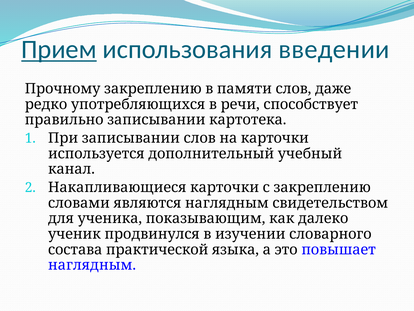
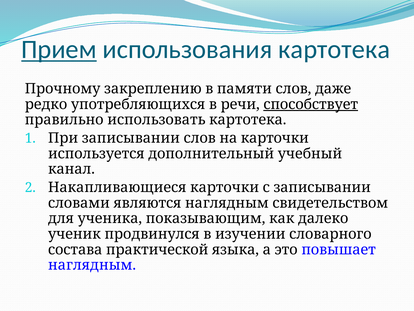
использования введении: введении -> картотека
способствует underline: none -> present
правильно записывании: записывании -> использовать
с закреплению: закреплению -> записывании
